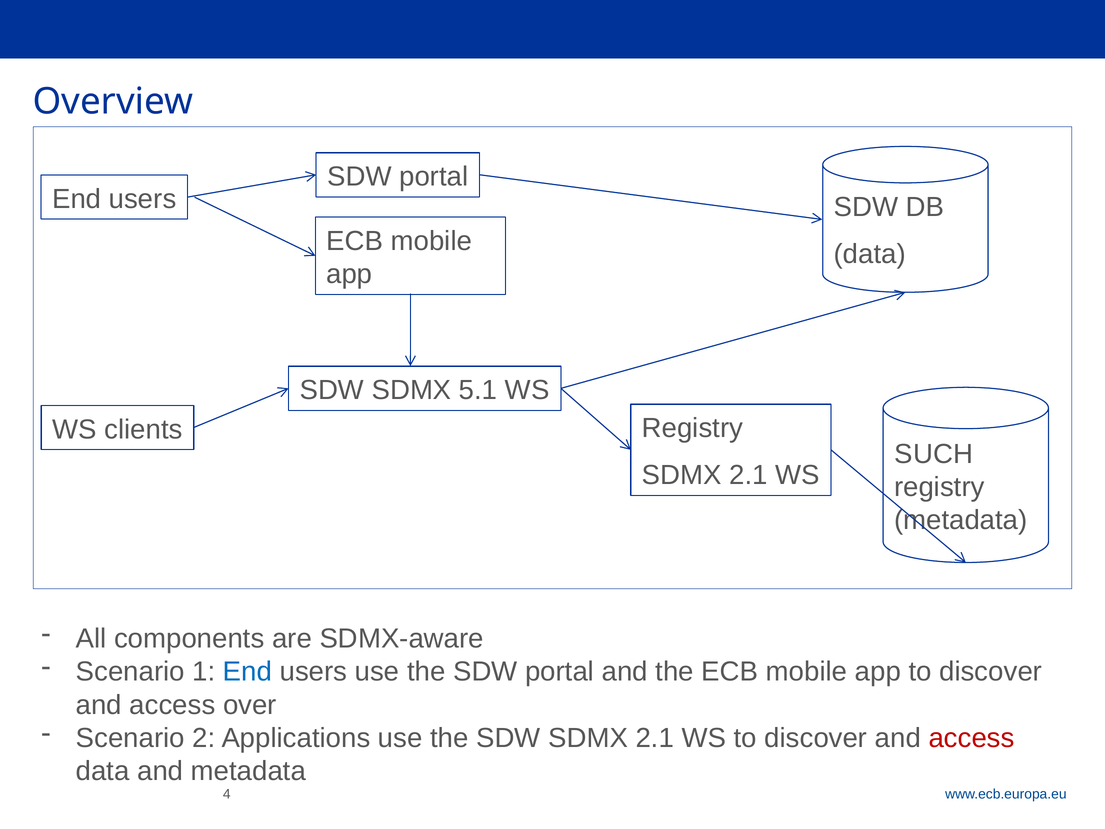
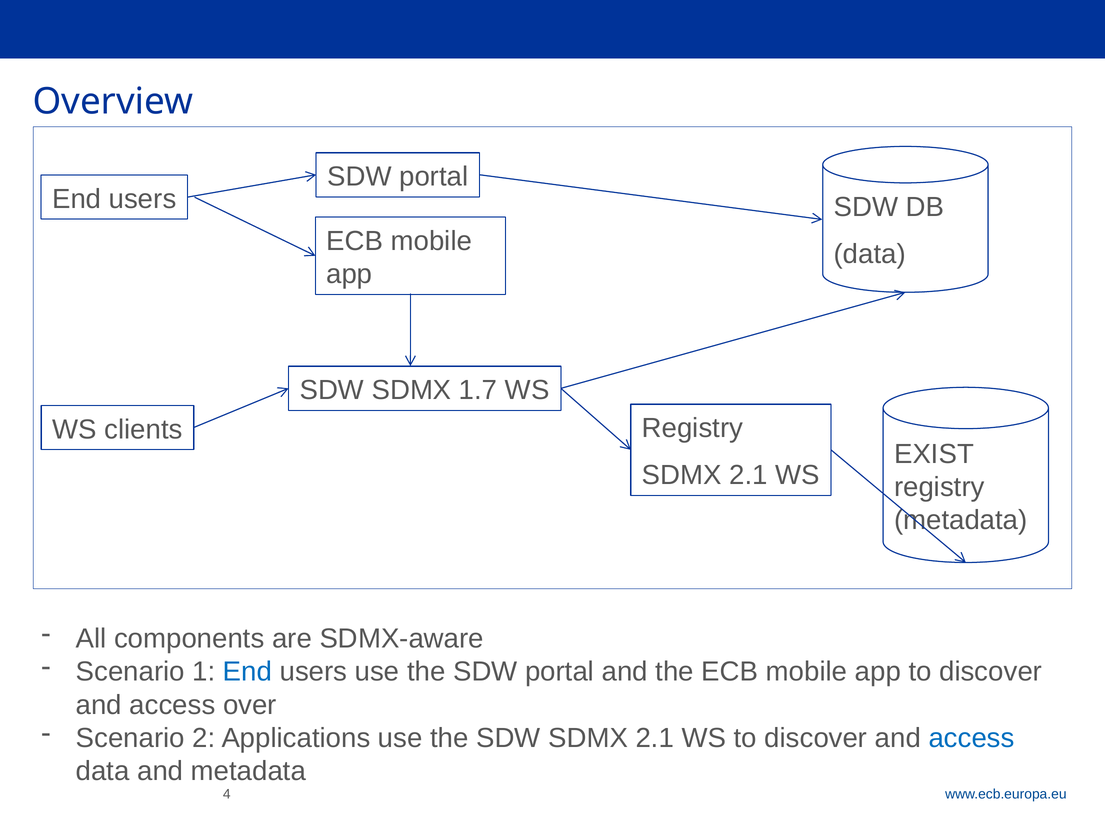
5.1: 5.1 -> 1.7
SUCH: SUCH -> EXIST
access at (972, 738) colour: red -> blue
